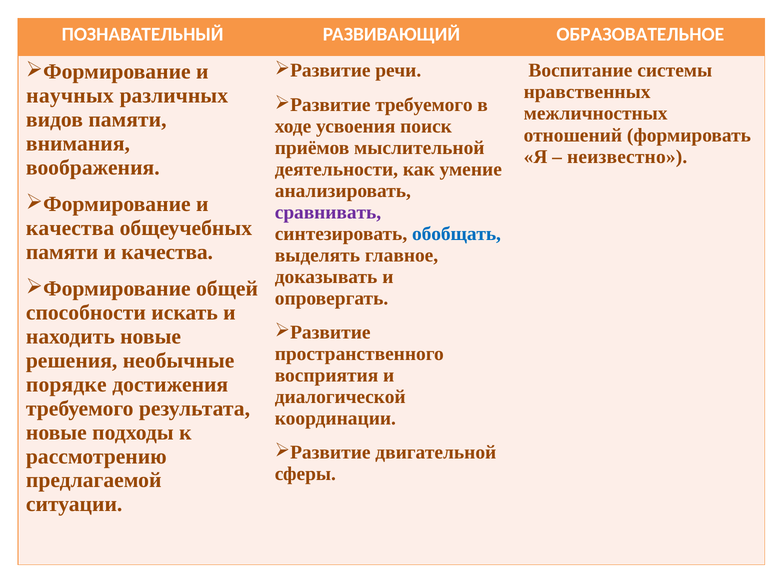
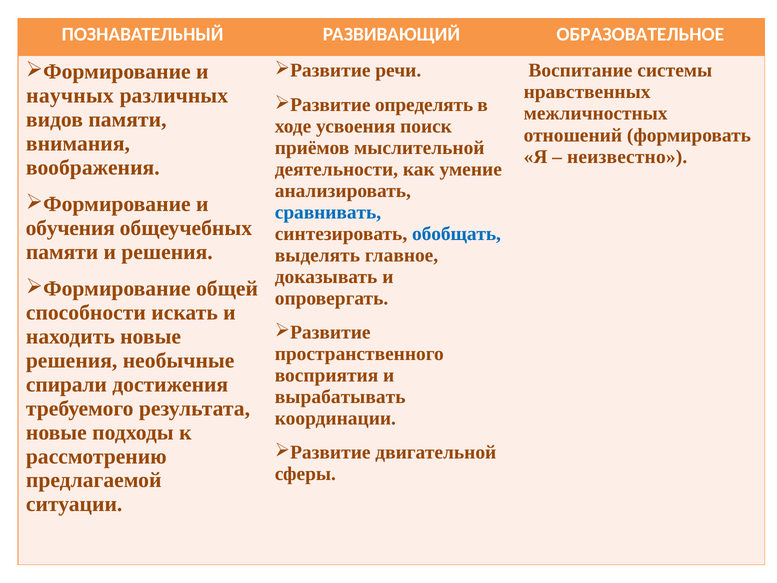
требуемого at (424, 105): требуемого -> определять
сравнивать colour: purple -> blue
качества at (70, 228): качества -> обучения
качества at (167, 252): качества -> решения
порядке: порядке -> спирали
диалогической: диалогической -> вырабатывать
